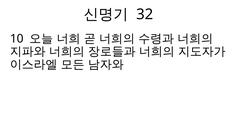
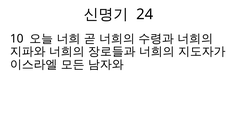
32: 32 -> 24
